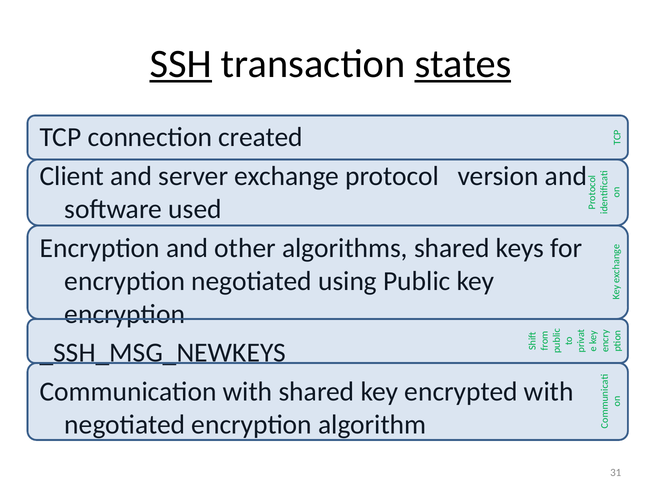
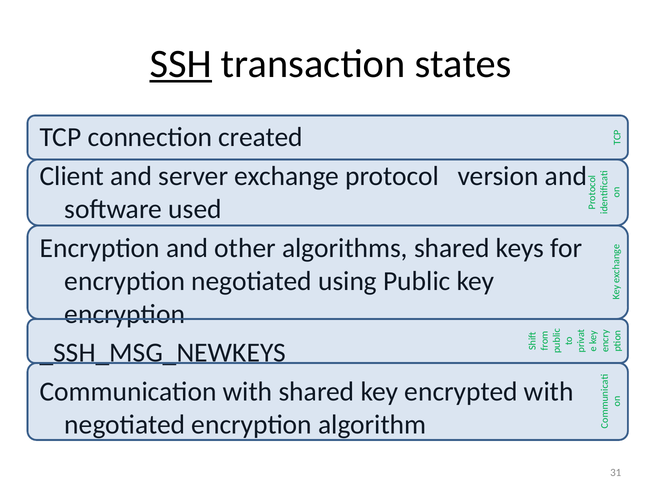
states underline: present -> none
